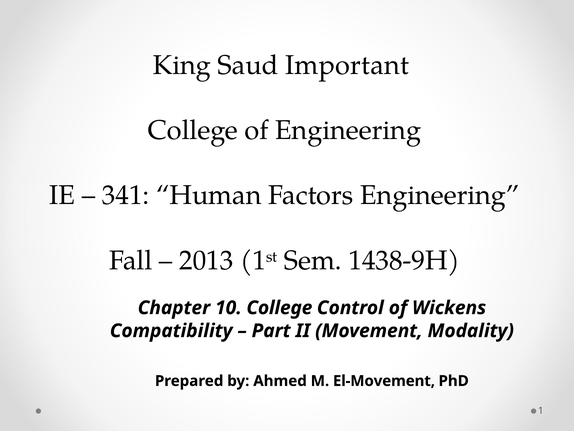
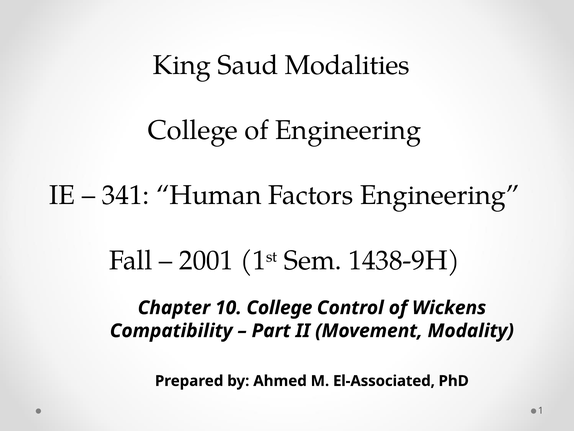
Important: Important -> Modalities
2013: 2013 -> 2001
El-Movement: El-Movement -> El-Associated
